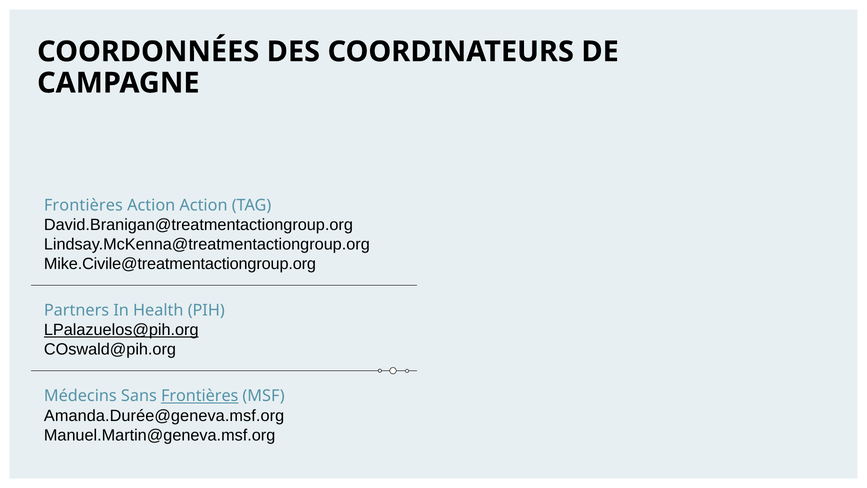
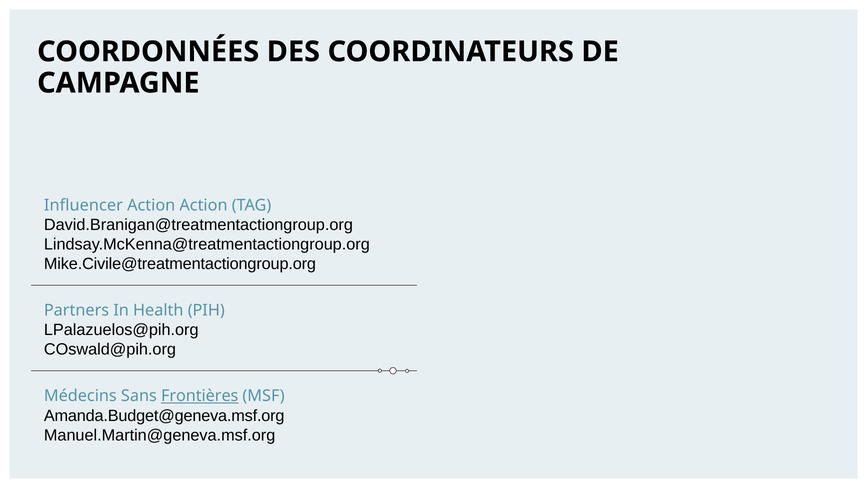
Frontières at (83, 205): Frontières -> Influencer
LPalazuelos@pih.org underline: present -> none
Amanda.Durée@geneva.msf.org: Amanda.Durée@geneva.msf.org -> Amanda.Budget@geneva.msf.org
